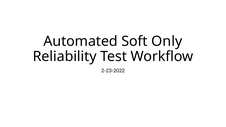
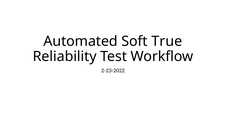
Only: Only -> True
